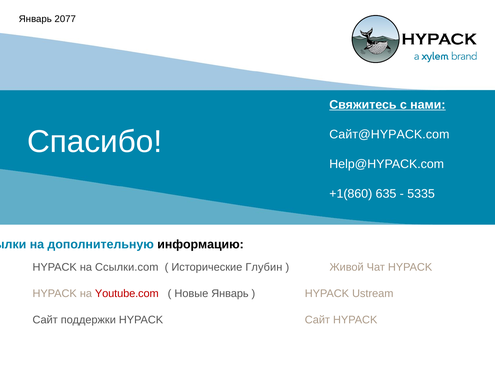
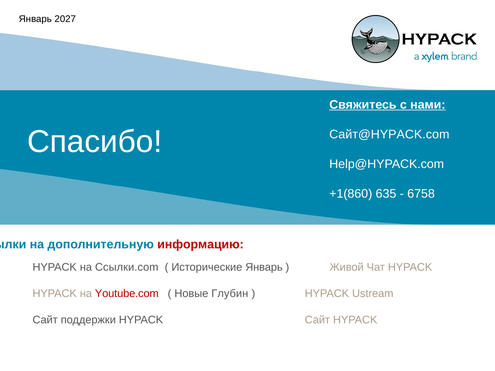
2077: 2077 -> 2027
5335: 5335 -> 6758
информацию colour: black -> red
Исторические Глубин: Глубин -> Январь
Новые Январь: Январь -> Глубин
